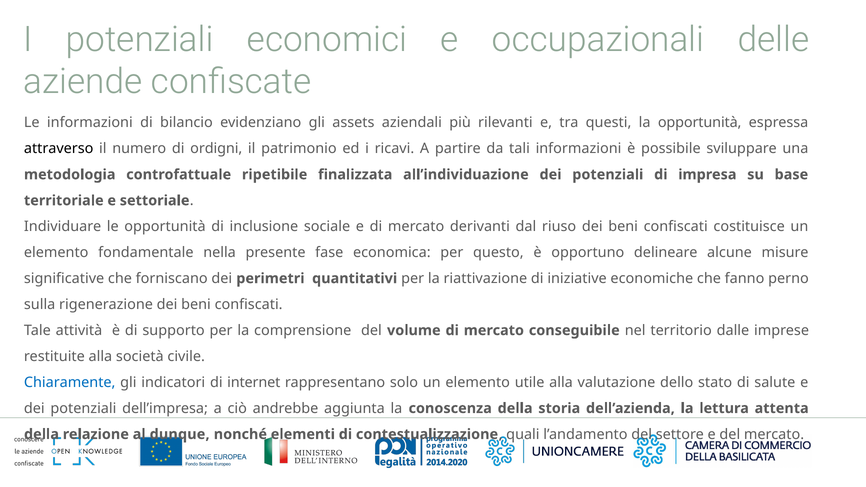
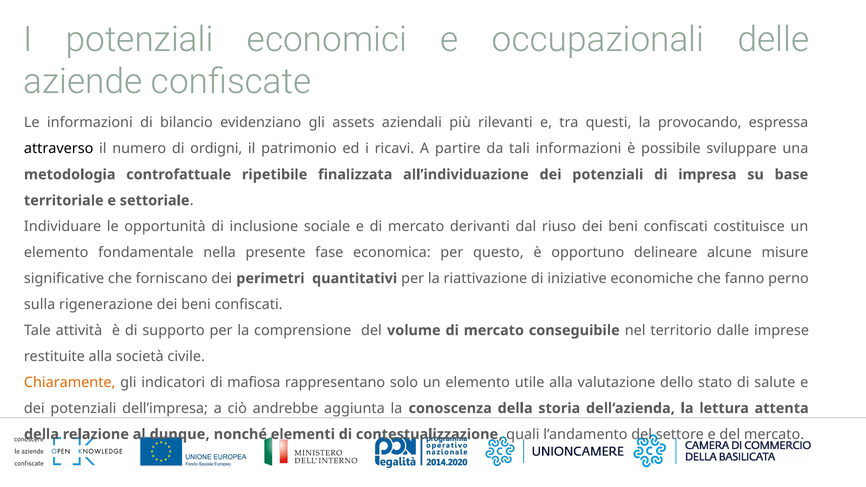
la opportunità: opportunità -> provocando
Chiaramente colour: blue -> orange
internet: internet -> mafiosa
